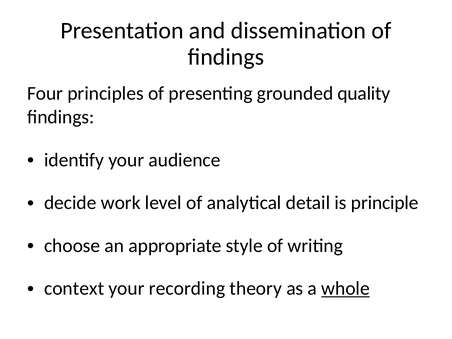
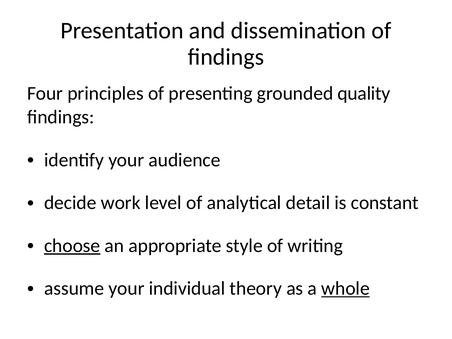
principle: principle -> constant
choose underline: none -> present
context: context -> assume
recording: recording -> individual
